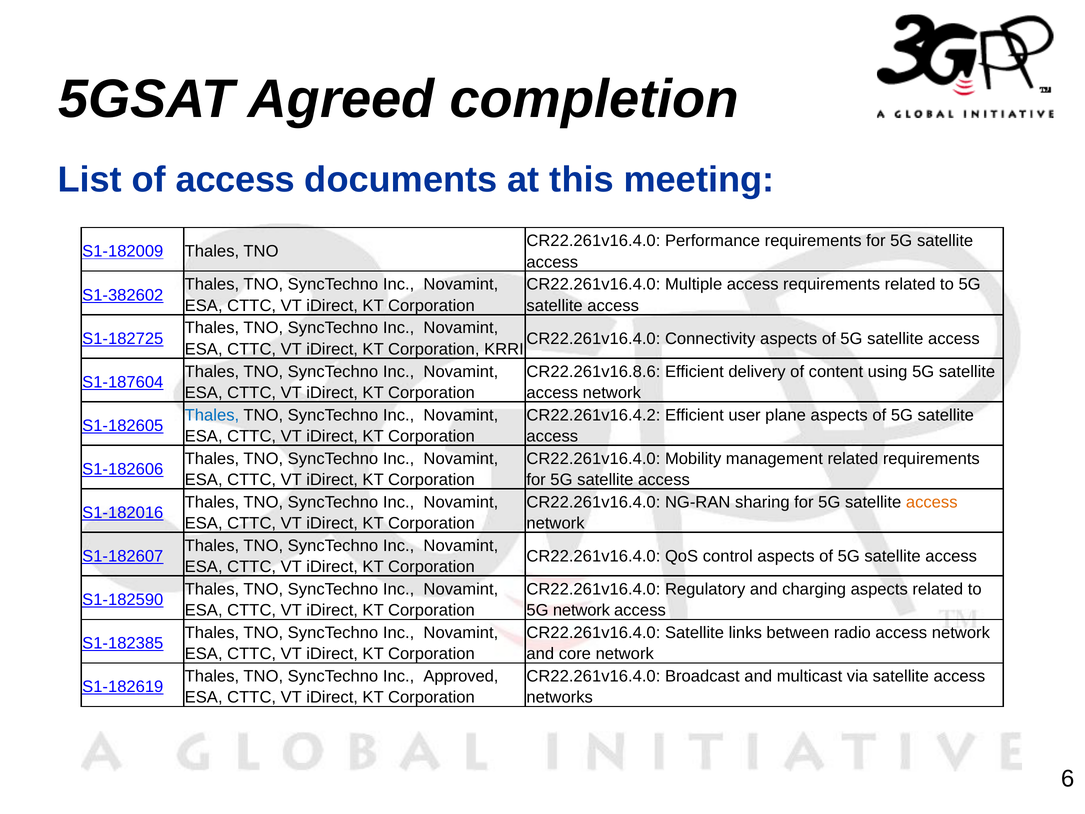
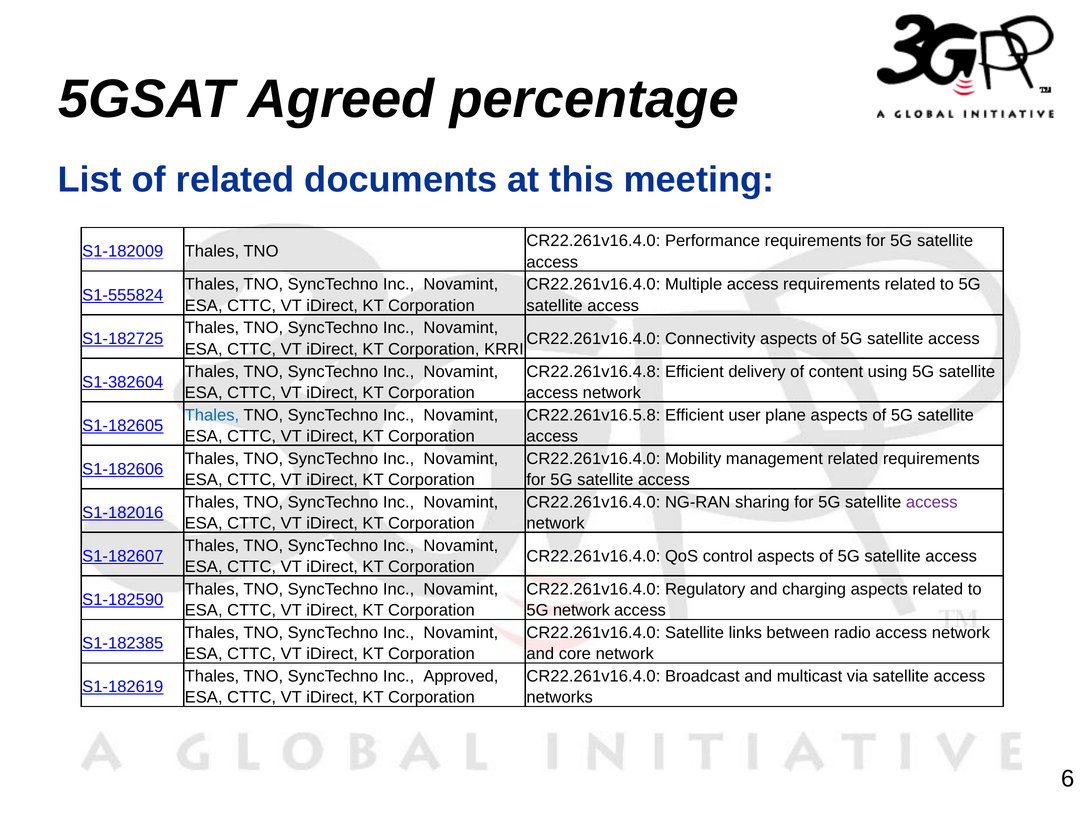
completion: completion -> percentage
of access: access -> related
S1-382602: S1-382602 -> S1-555824
CR22.261v16.8.6: CR22.261v16.8.6 -> CR22.261v16.4.8
S1-187604: S1-187604 -> S1-382604
CR22.261v16.4.2: CR22.261v16.4.2 -> CR22.261v16.5.8
access at (932, 502) colour: orange -> purple
